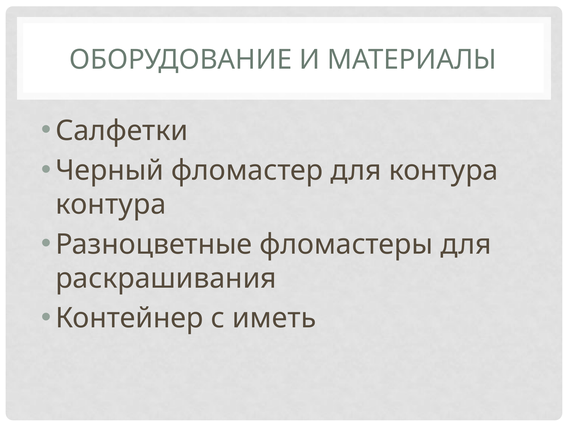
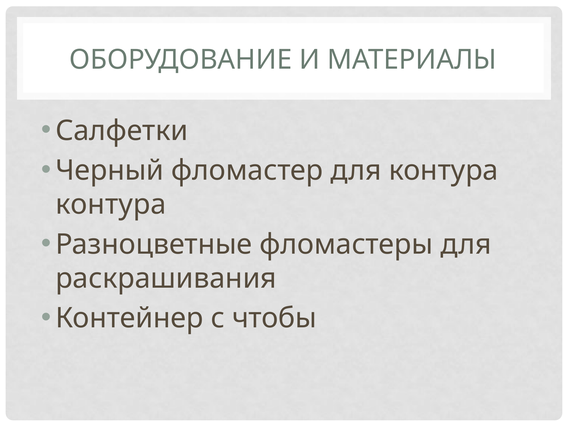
иметь: иметь -> чтобы
